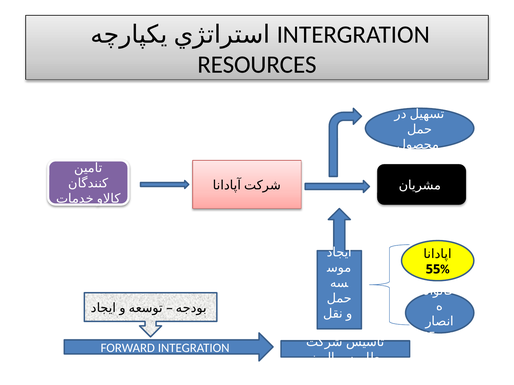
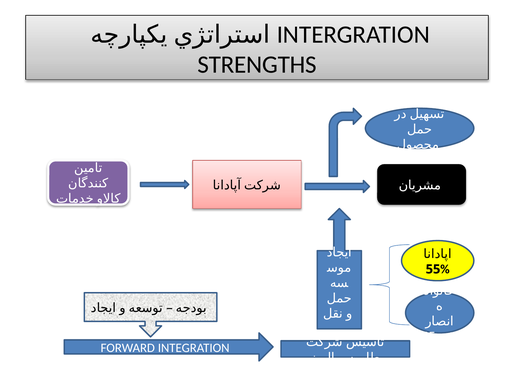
RESOURCES: RESOURCES -> STRENGTHS
